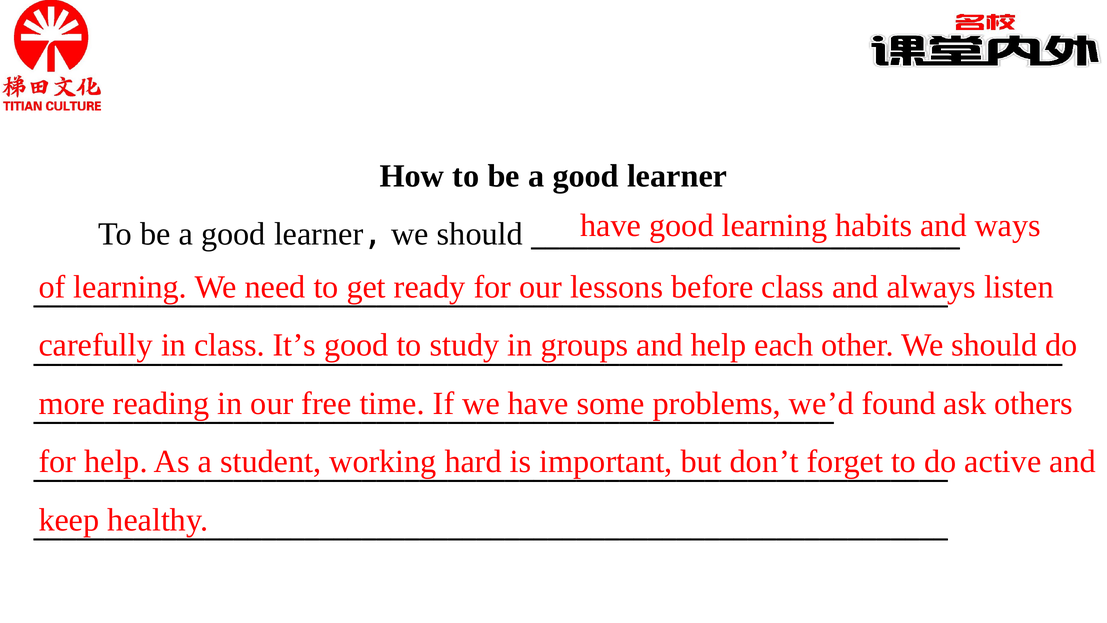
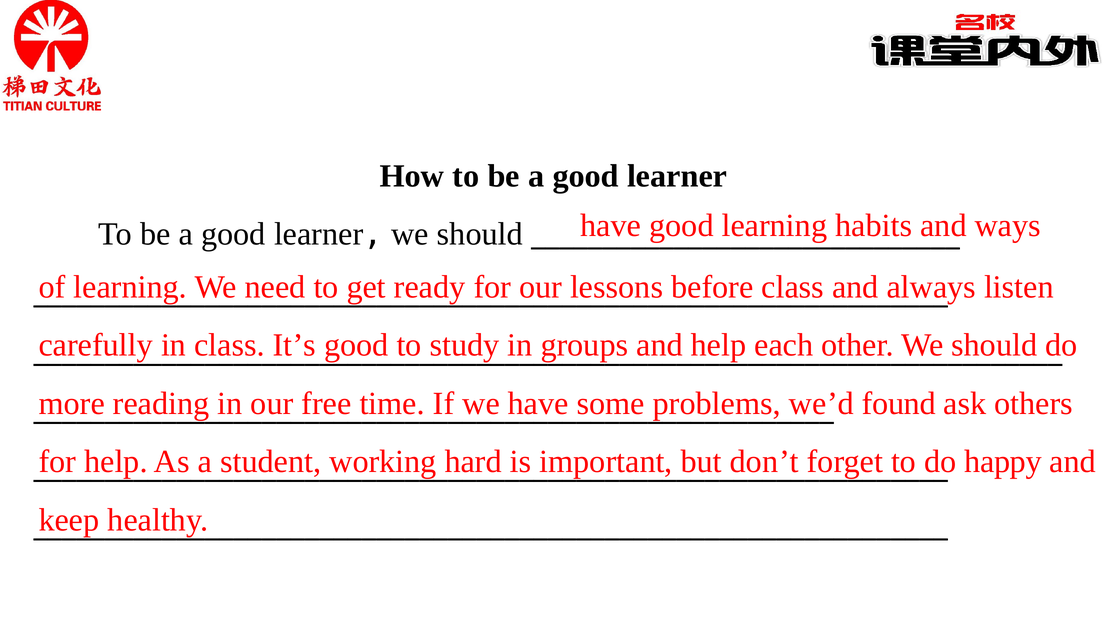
active: active -> happy
